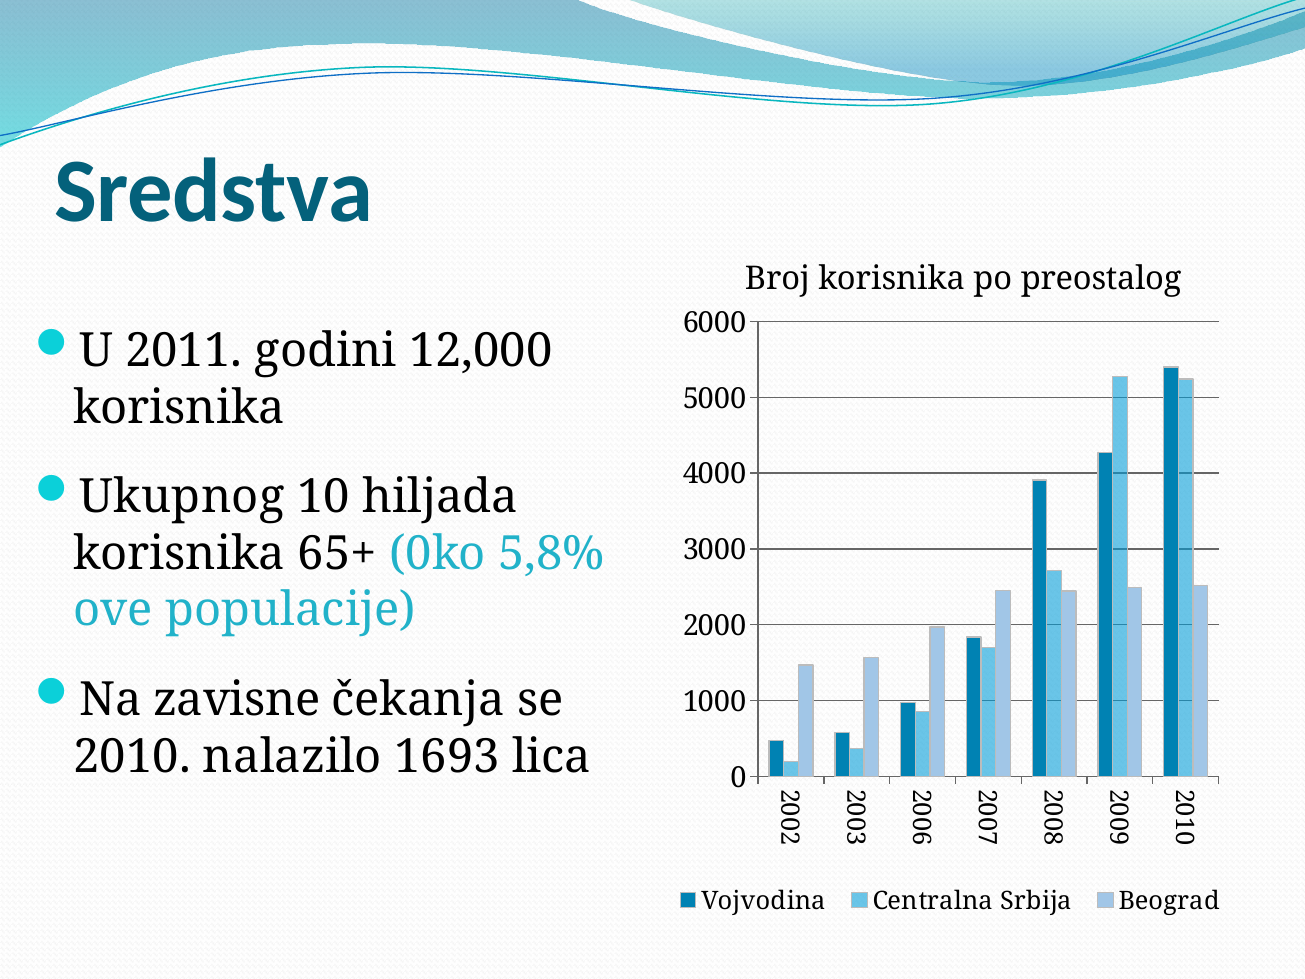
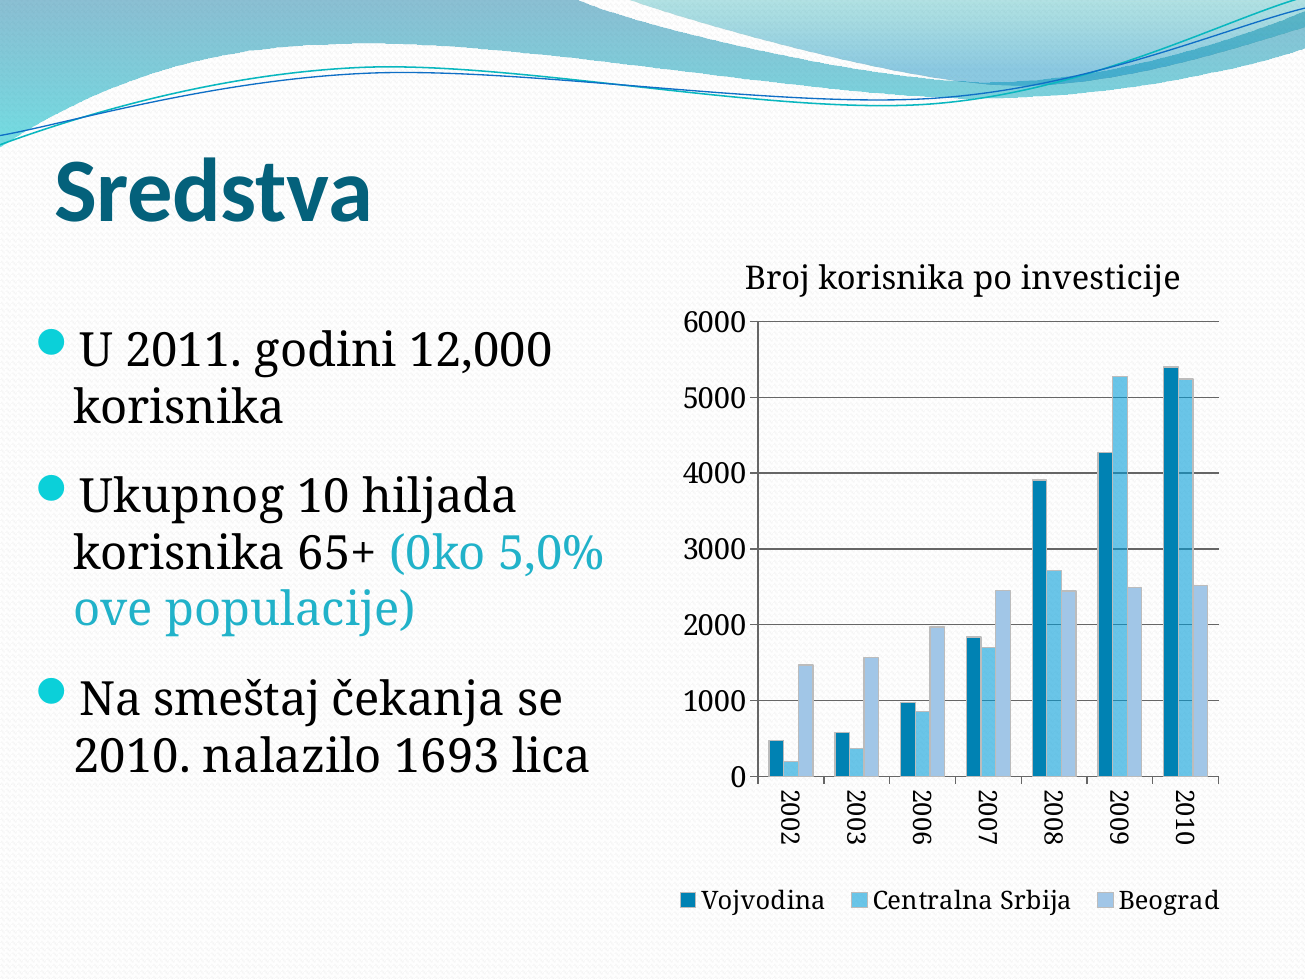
preostalog: preostalog -> investicije
5,8%: 5,8% -> 5,0%
zavisne: zavisne -> smeštaj
